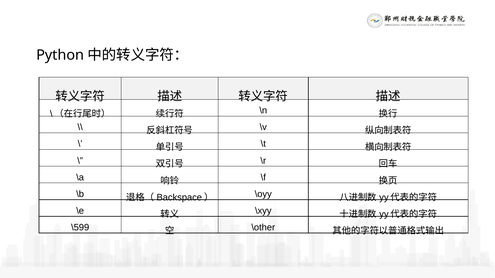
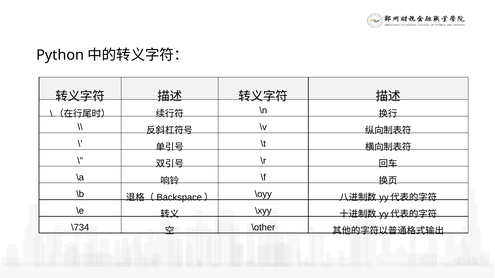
\599: \599 -> \734
